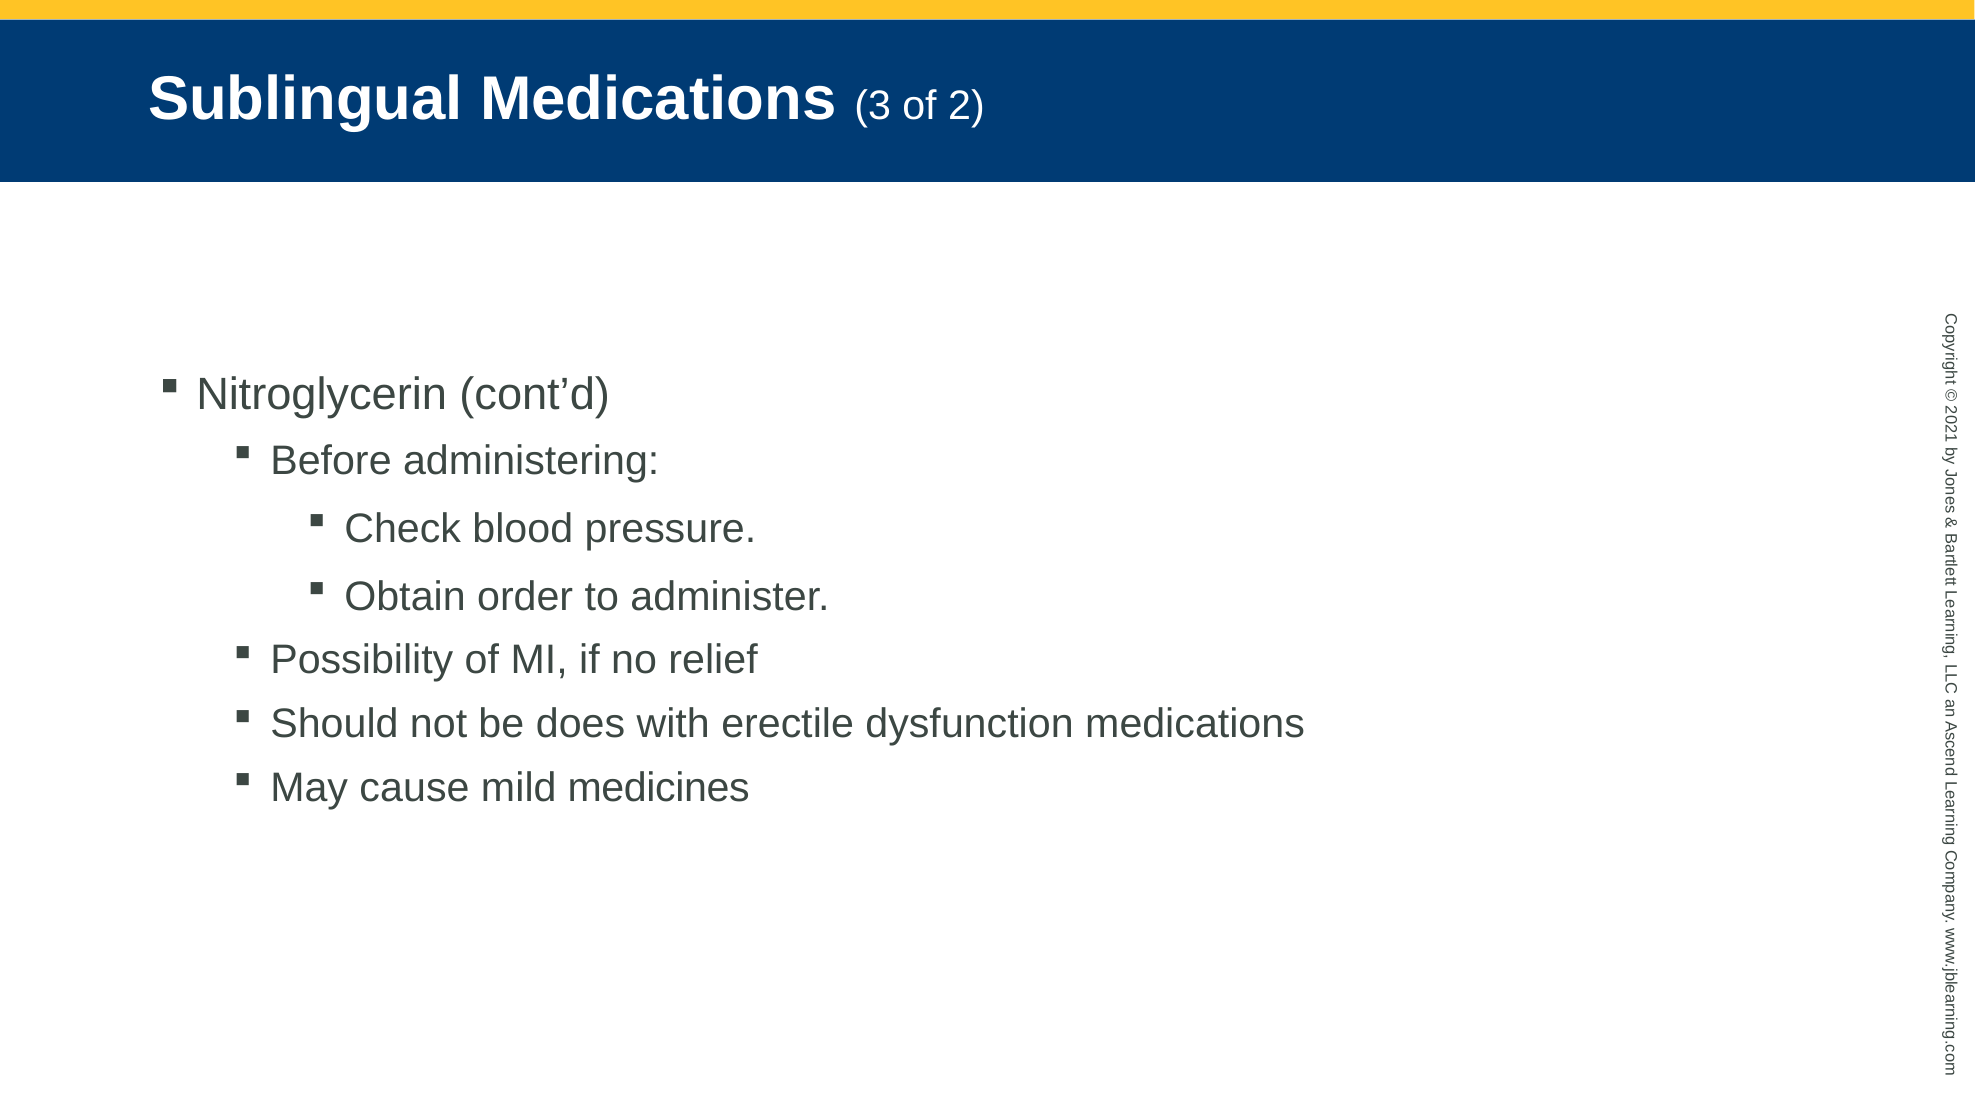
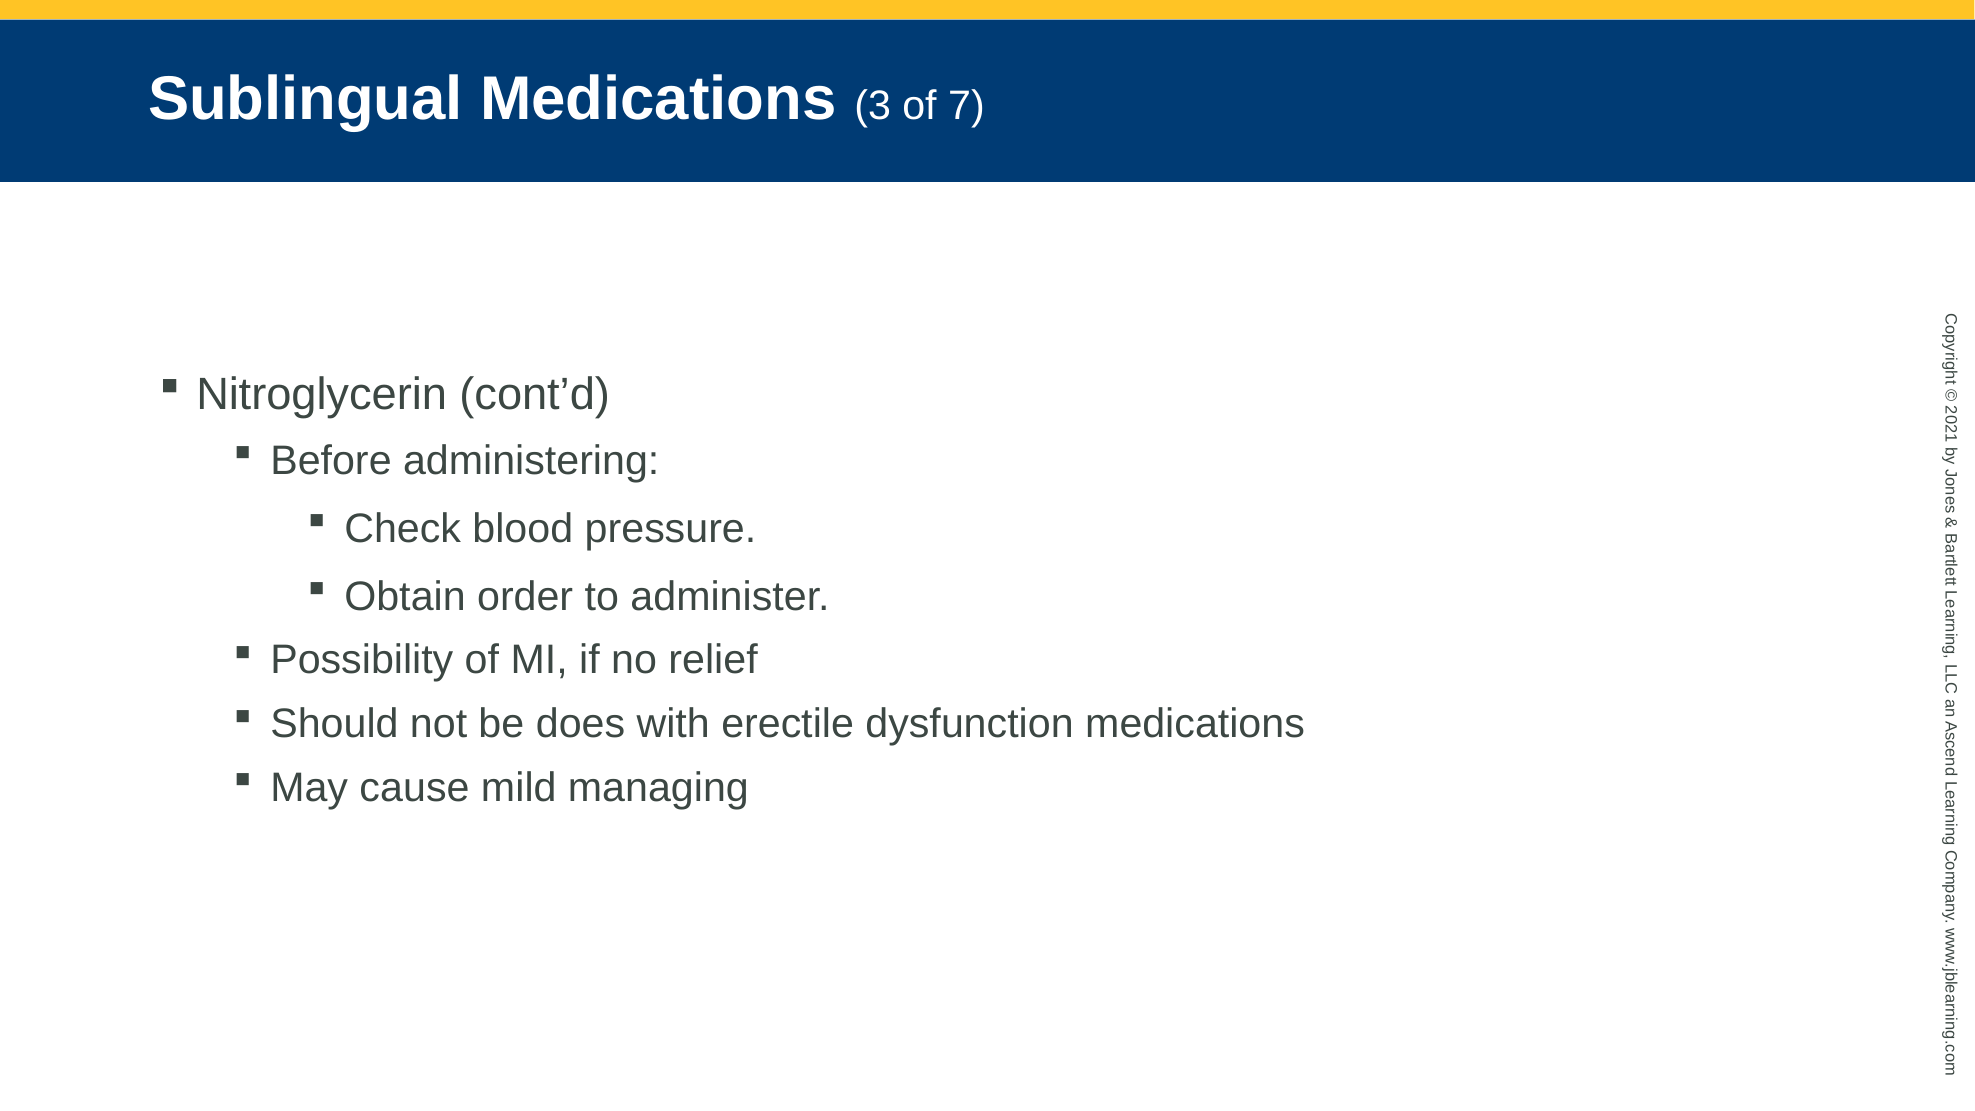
of 2: 2 -> 7
medicines: medicines -> managing
